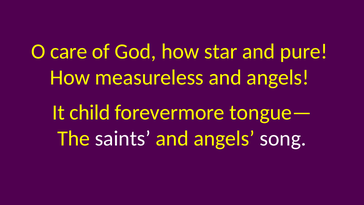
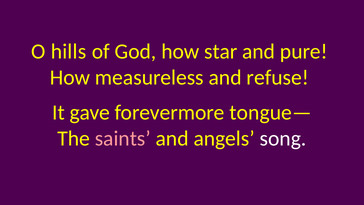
care: care -> hills
measureless and angels: angels -> refuse
child: child -> gave
saints colour: white -> pink
